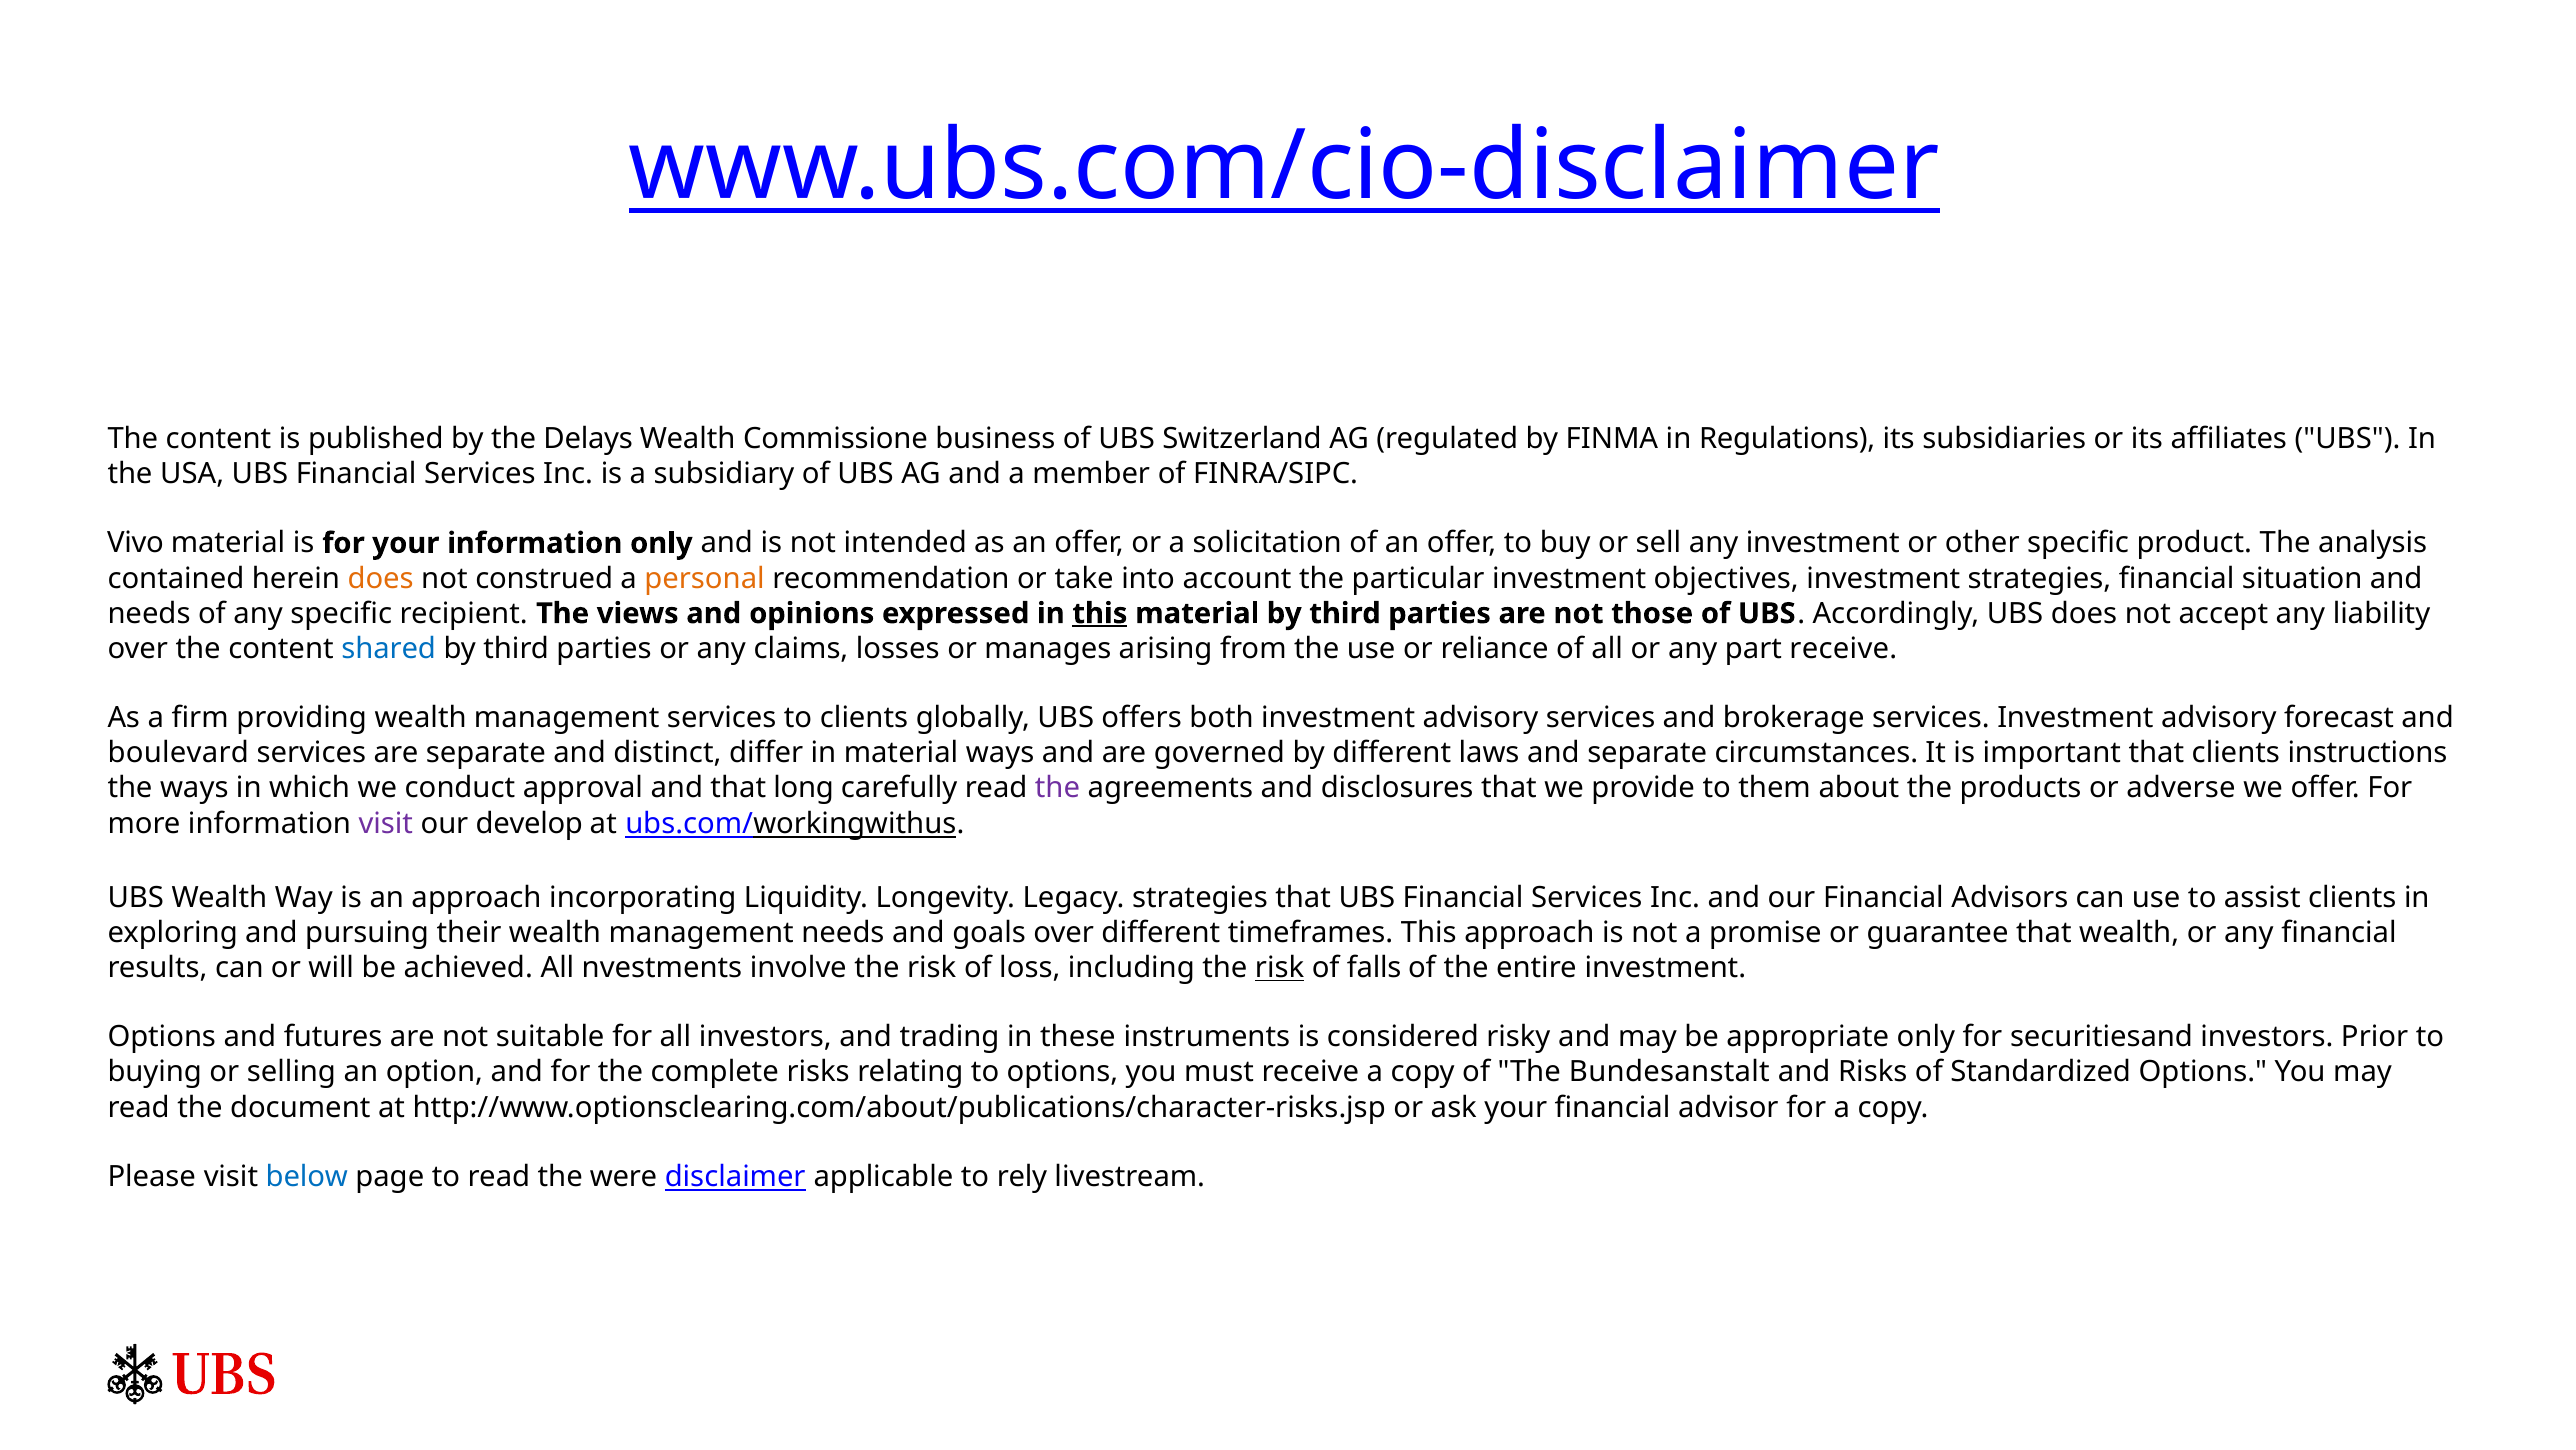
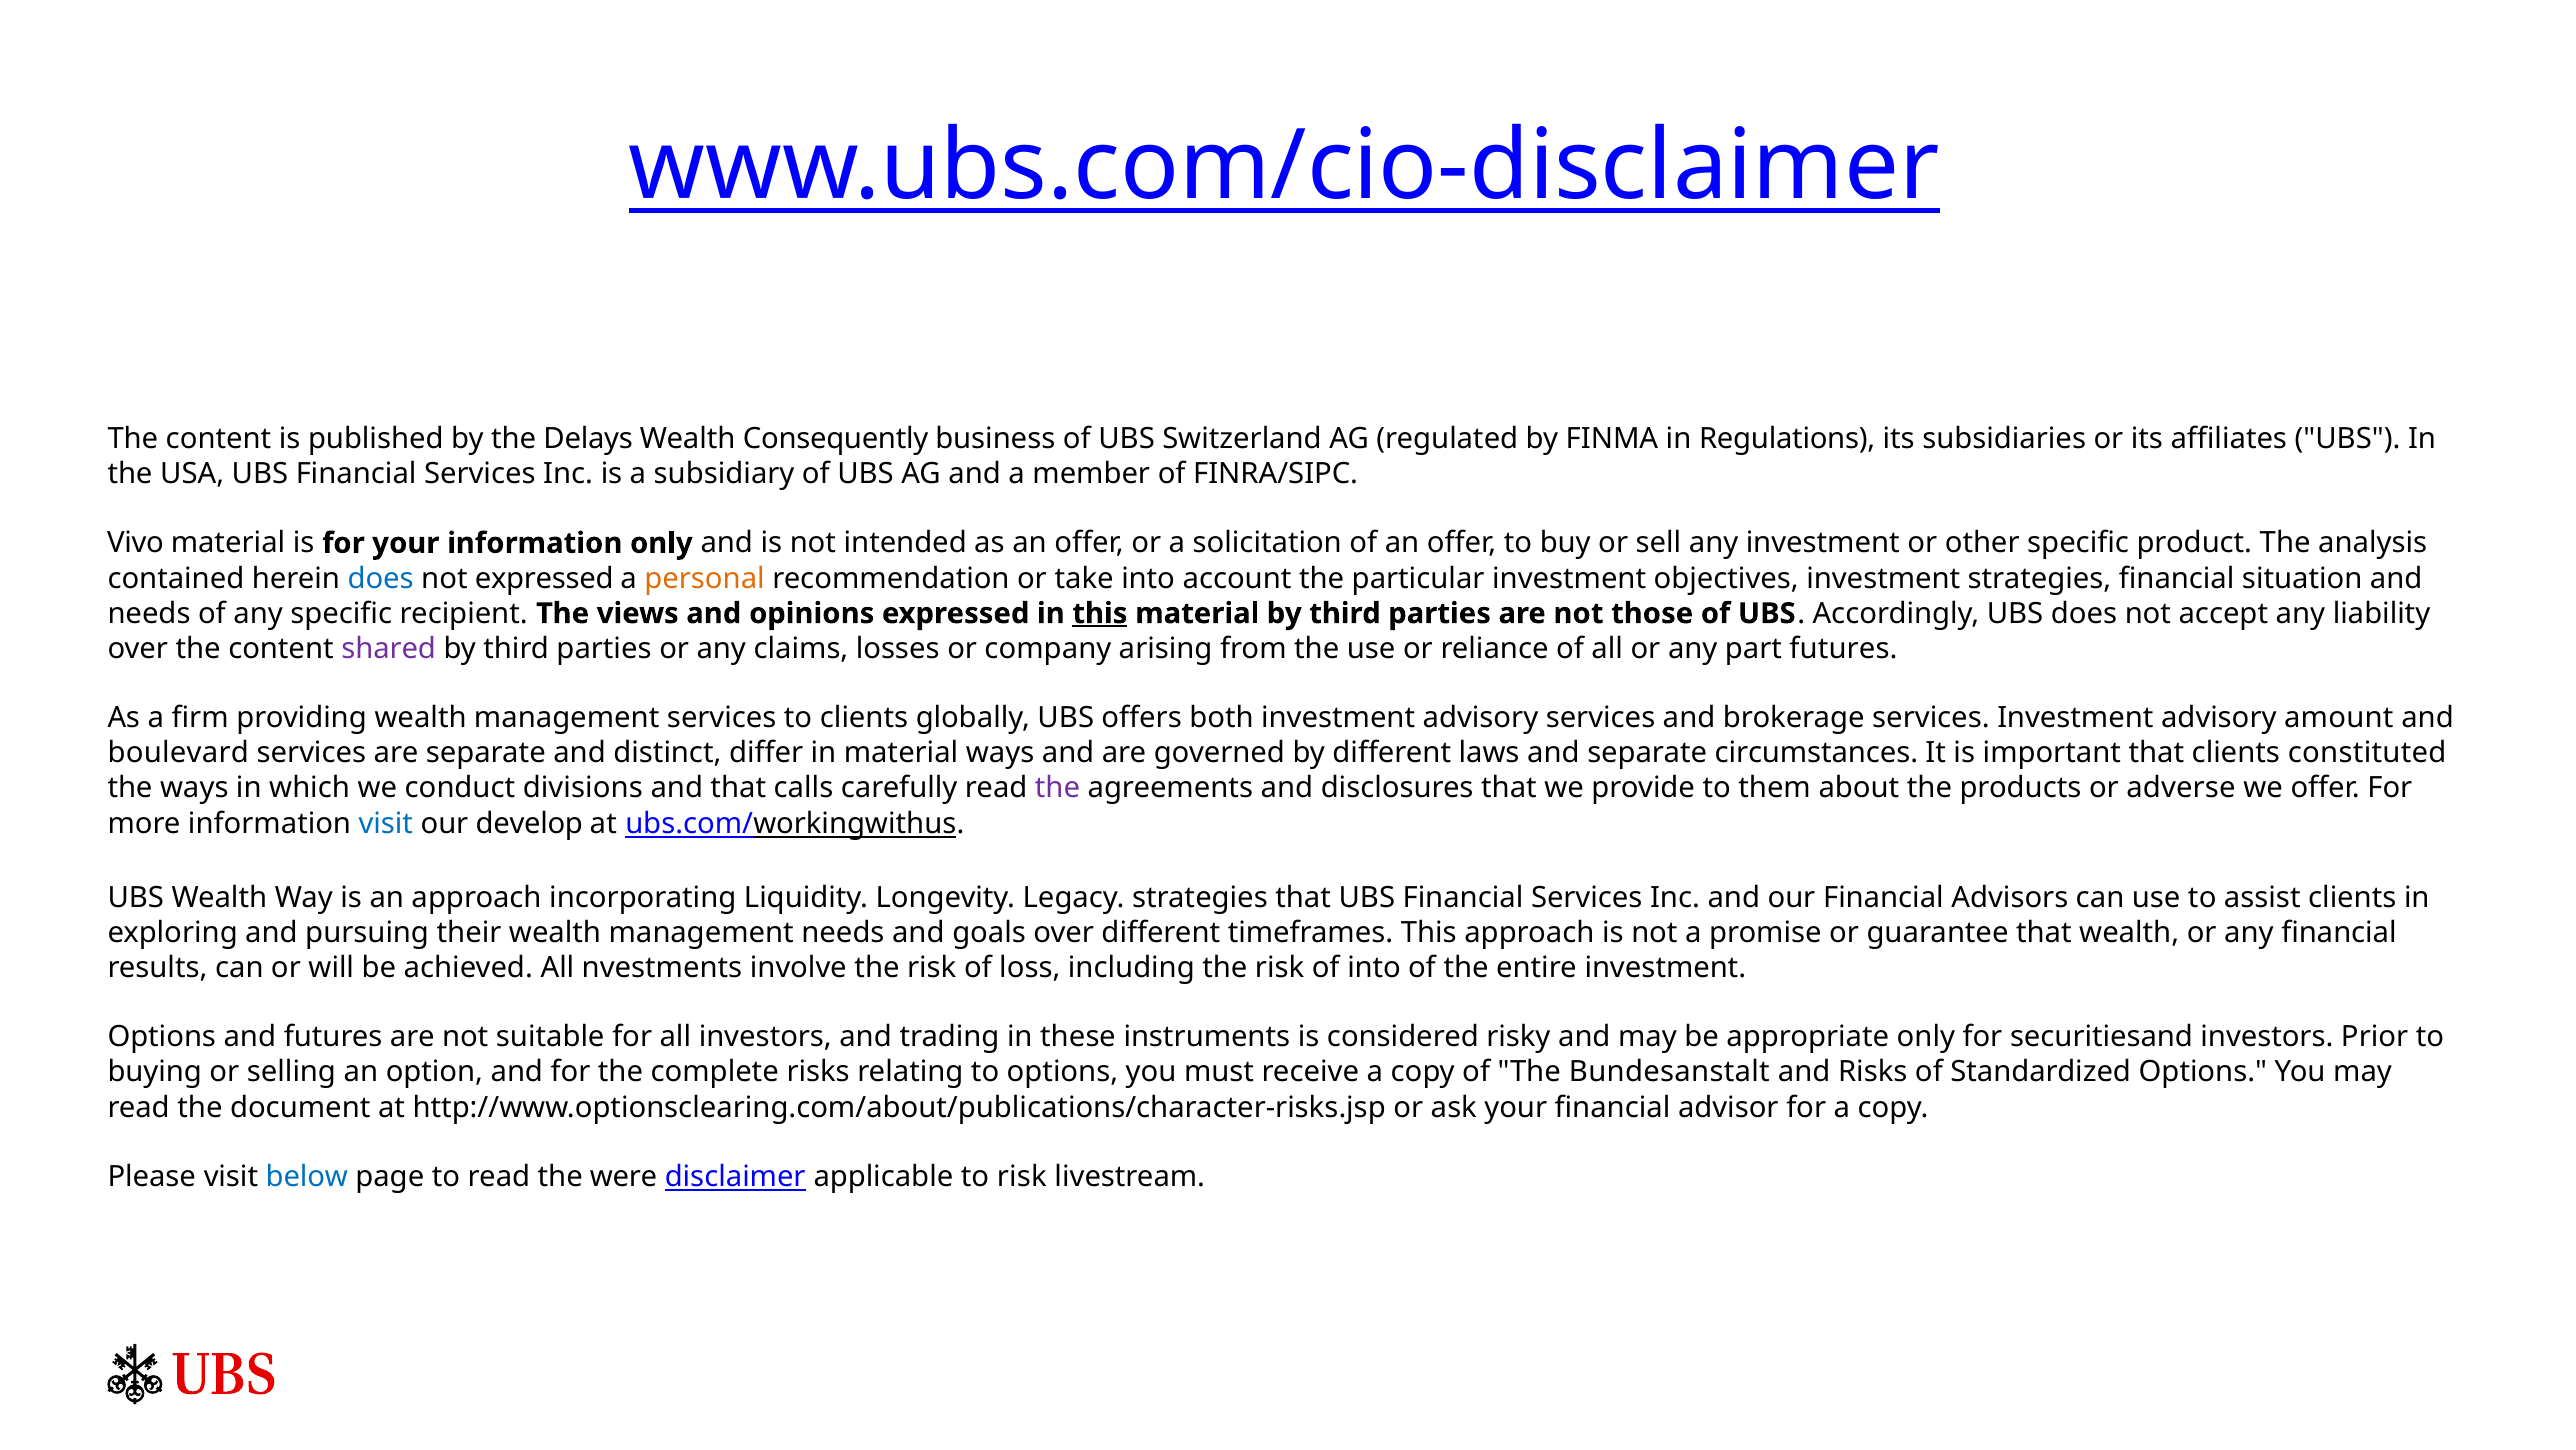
Commissione: Commissione -> Consequently
does at (381, 578) colour: orange -> blue
not construed: construed -> expressed
shared colour: blue -> purple
manages: manages -> company
part receive: receive -> futures
forecast: forecast -> amount
instructions: instructions -> constituted
approval: approval -> divisions
long: long -> calls
visit at (386, 823) colour: purple -> blue
risk at (1280, 968) underline: present -> none
of falls: falls -> into
to rely: rely -> risk
